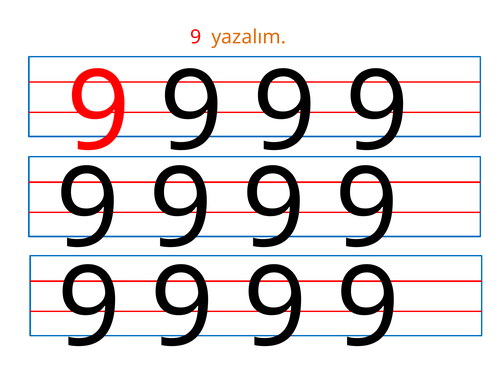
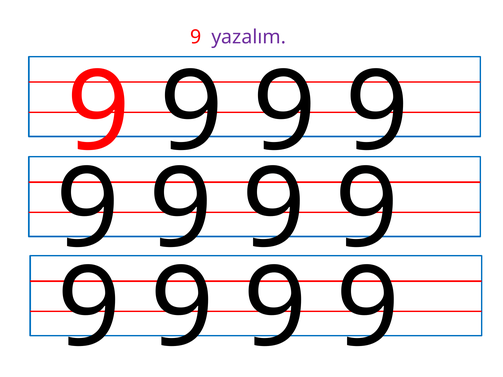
yazalım colour: orange -> purple
